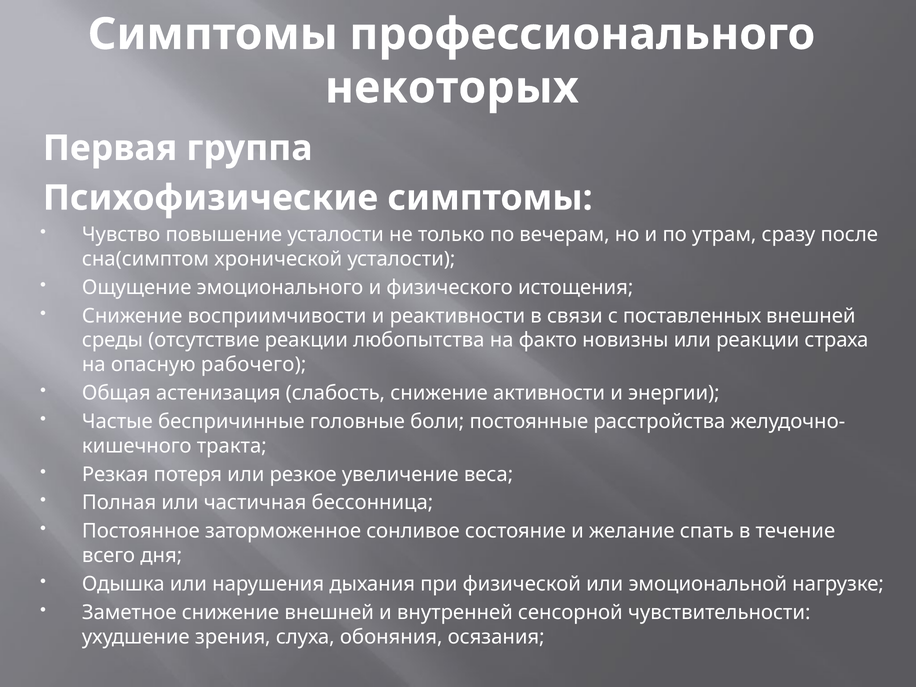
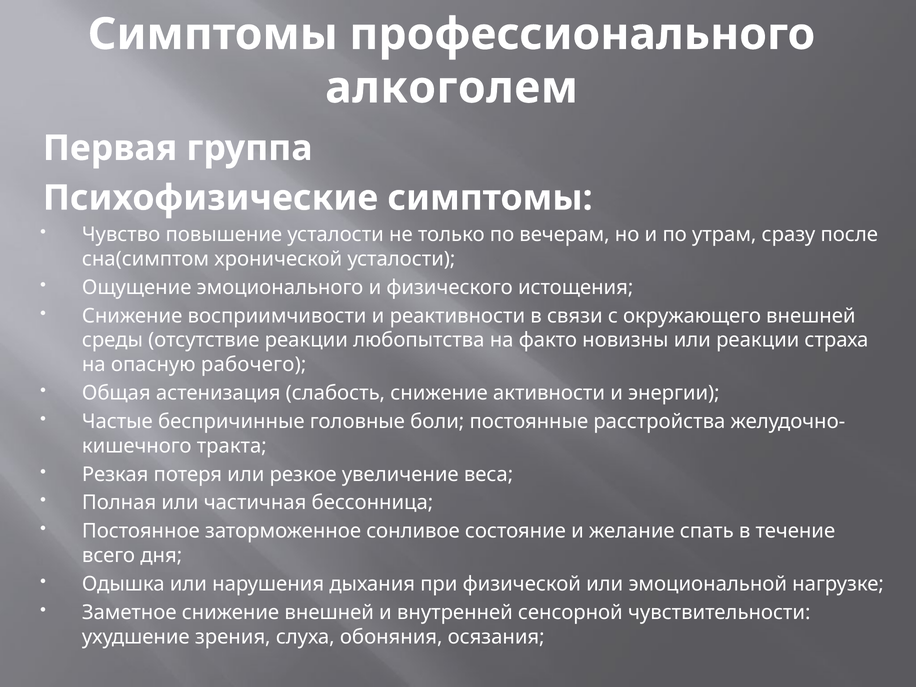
некоторых: некоторых -> алкоголем
поставленных: поставленных -> окружающего
